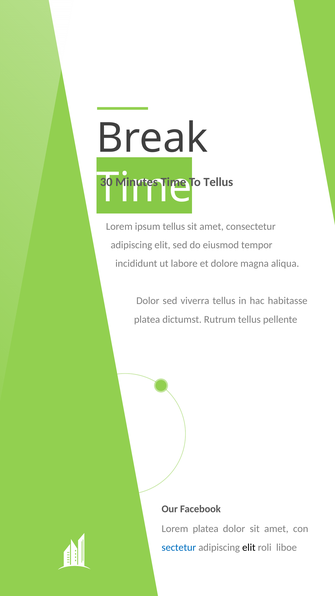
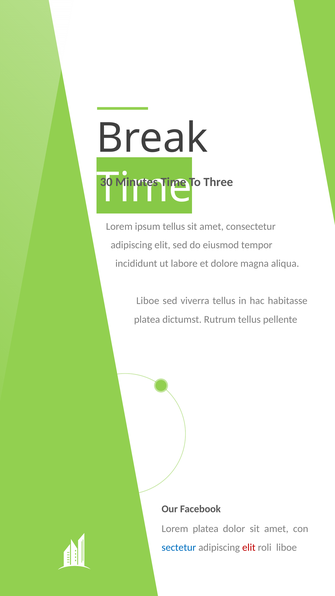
To Tellus: Tellus -> Three
Dolor at (148, 301): Dolor -> Liboe
elit at (249, 547) colour: black -> red
